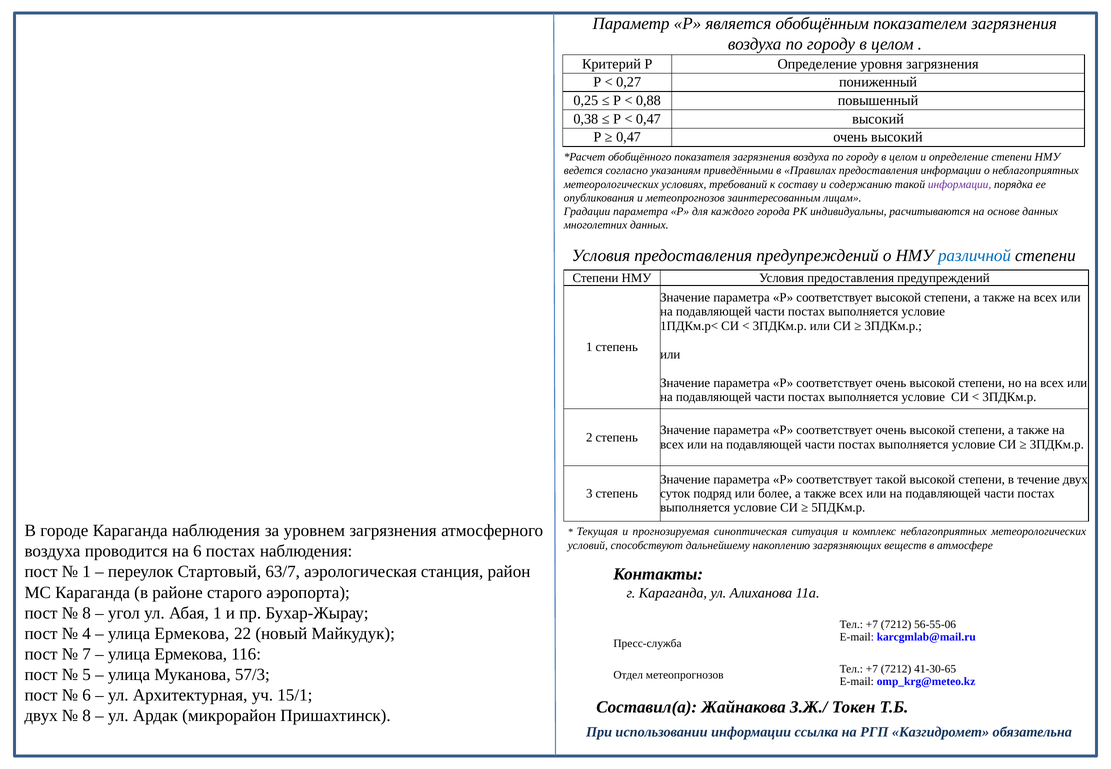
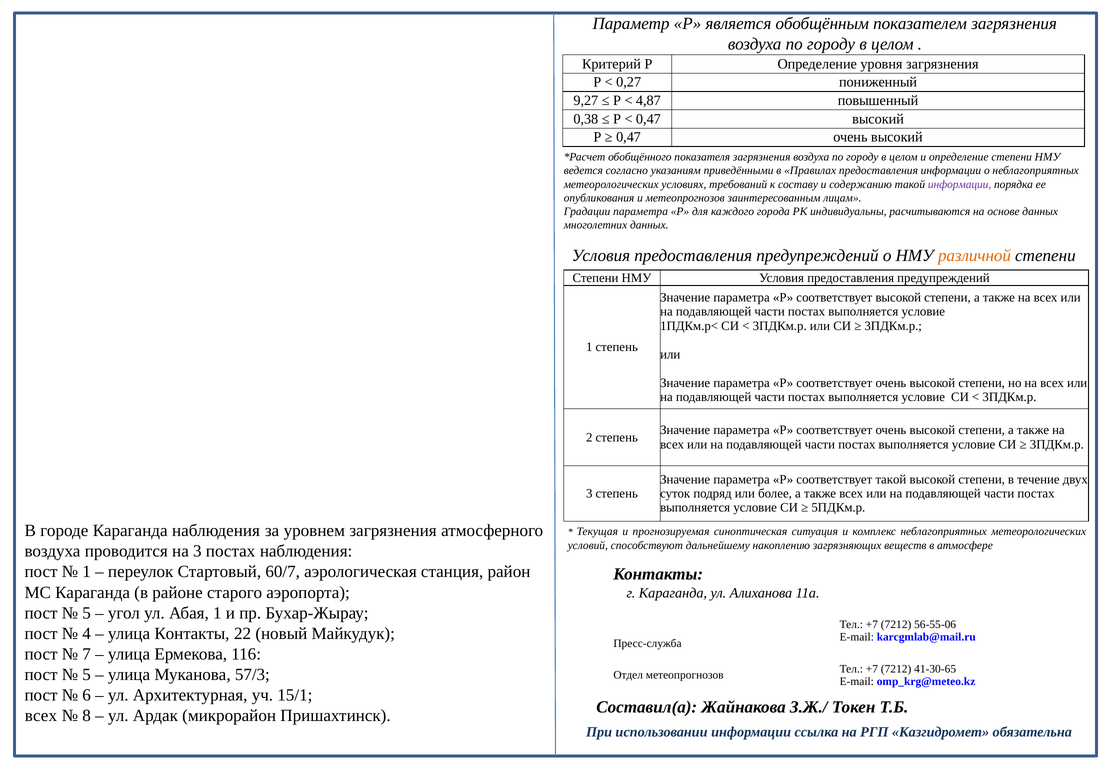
0,25: 0,25 -> 9,27
0,88: 0,88 -> 4,87
различной colour: blue -> orange
на 6: 6 -> 3
63/7: 63/7 -> 60/7
8 at (87, 613): 8 -> 5
Ермекова at (192, 634): Ермекова -> Контакты
двух at (41, 716): двух -> всех
